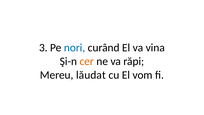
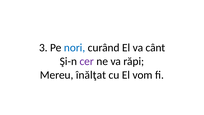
vina: vina -> cânt
cer colour: orange -> purple
lăudat: lăudat -> înălţat
